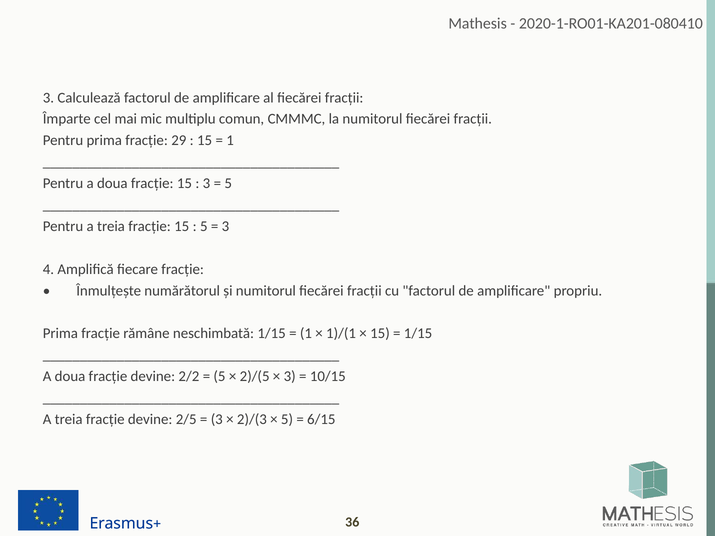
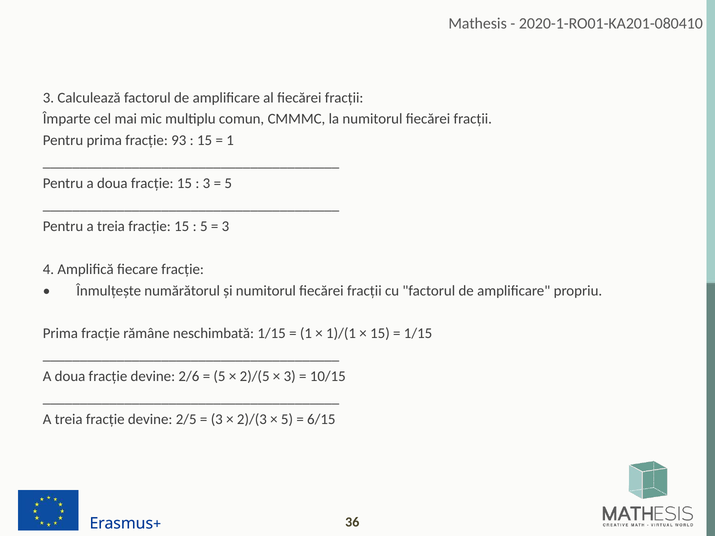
29: 29 -> 93
2/2: 2/2 -> 2/6
